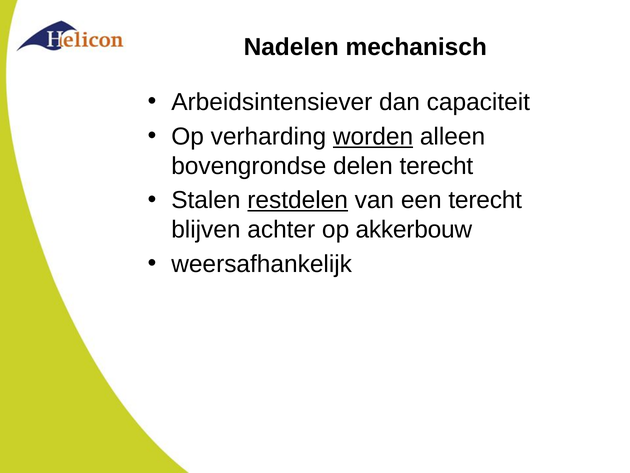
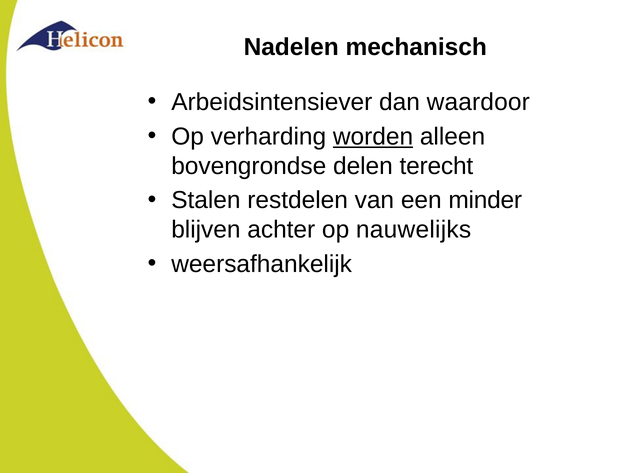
capaciteit: capaciteit -> waardoor
restdelen underline: present -> none
een terecht: terecht -> minder
akkerbouw: akkerbouw -> nauwelijks
